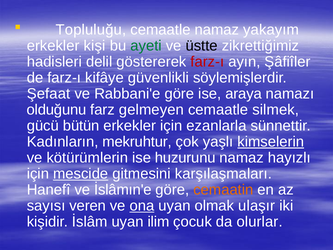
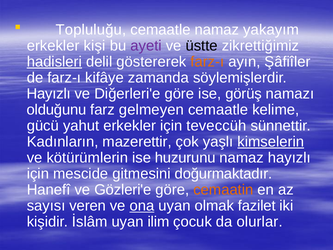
ayeti colour: green -> purple
hadisleri underline: none -> present
farz-ı at (207, 62) colour: red -> orange
güvenlikli: güvenlikli -> zamanda
Şefaat at (49, 94): Şefaat -> Hayızlı
Rabbani'e: Rabbani'e -> Diğerleri'e
araya: araya -> görüş
silmek: silmek -> kelime
bütün: bütün -> yahut
ezanlarla: ezanlarla -> teveccüh
mekruhtur: mekruhtur -> mazerettir
mescide underline: present -> none
karşılaşmaları: karşılaşmaları -> doğurmaktadır
İslâmın'e: İslâmın'e -> Gözleri'e
ulaşır: ulaşır -> fazilet
